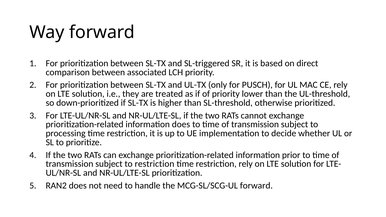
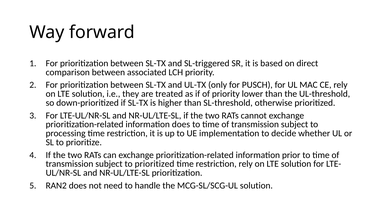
to restriction: restriction -> prioritized
MCG-SL/SCG-UL forward: forward -> solution
